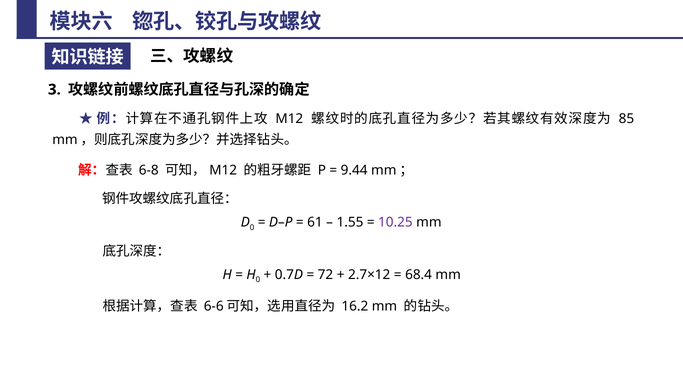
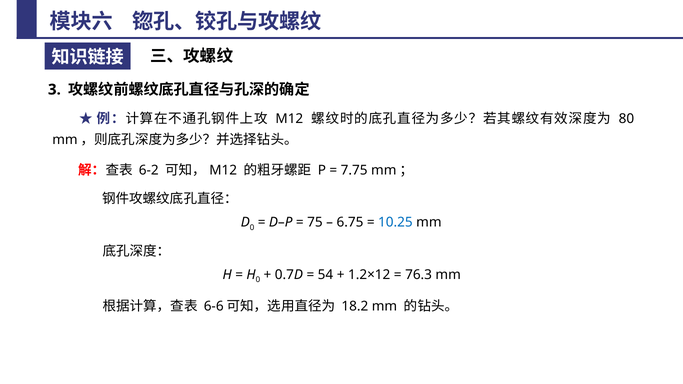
85: 85 -> 80
6-8: 6-8 -> 6-2
9.44: 9.44 -> 7.75
61: 61 -> 75
1.55: 1.55 -> 6.75
10.25 colour: purple -> blue
72: 72 -> 54
2.7×12: 2.7×12 -> 1.2×12
68.4: 68.4 -> 76.3
16.2: 16.2 -> 18.2
